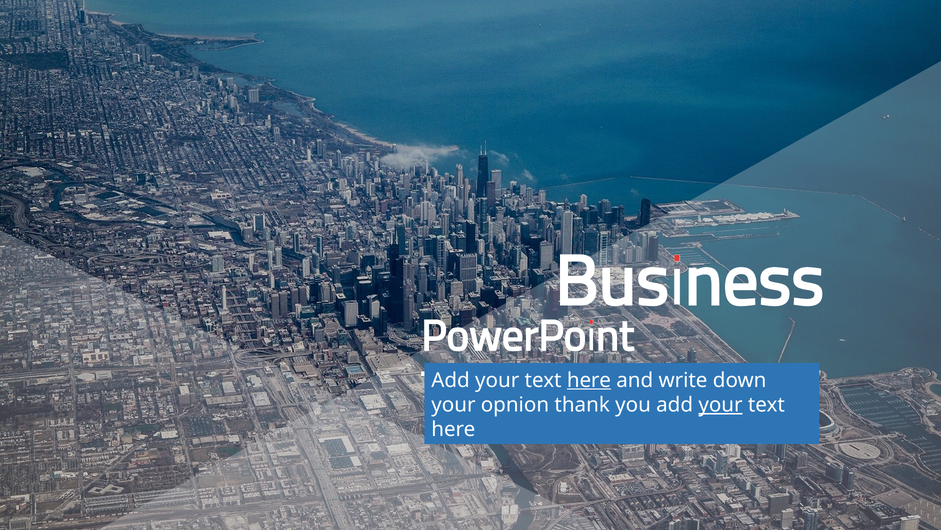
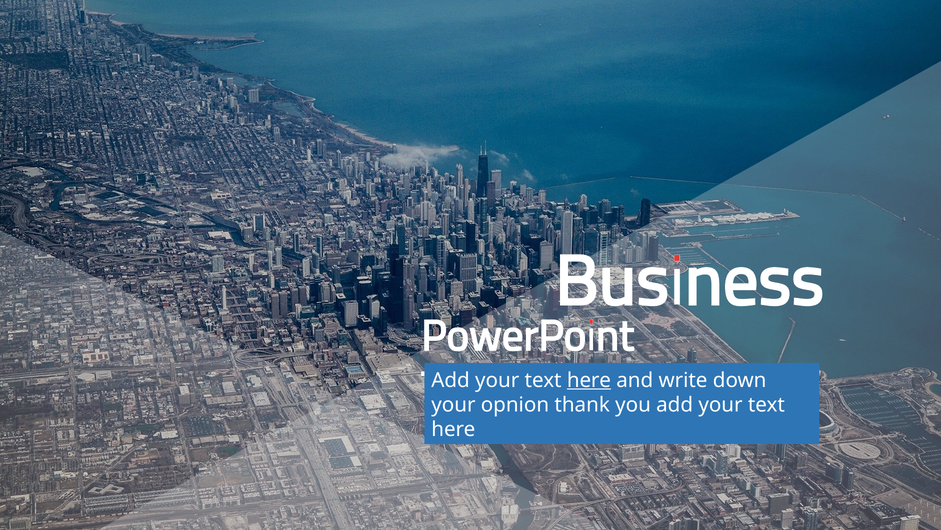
your at (720, 404) underline: present -> none
